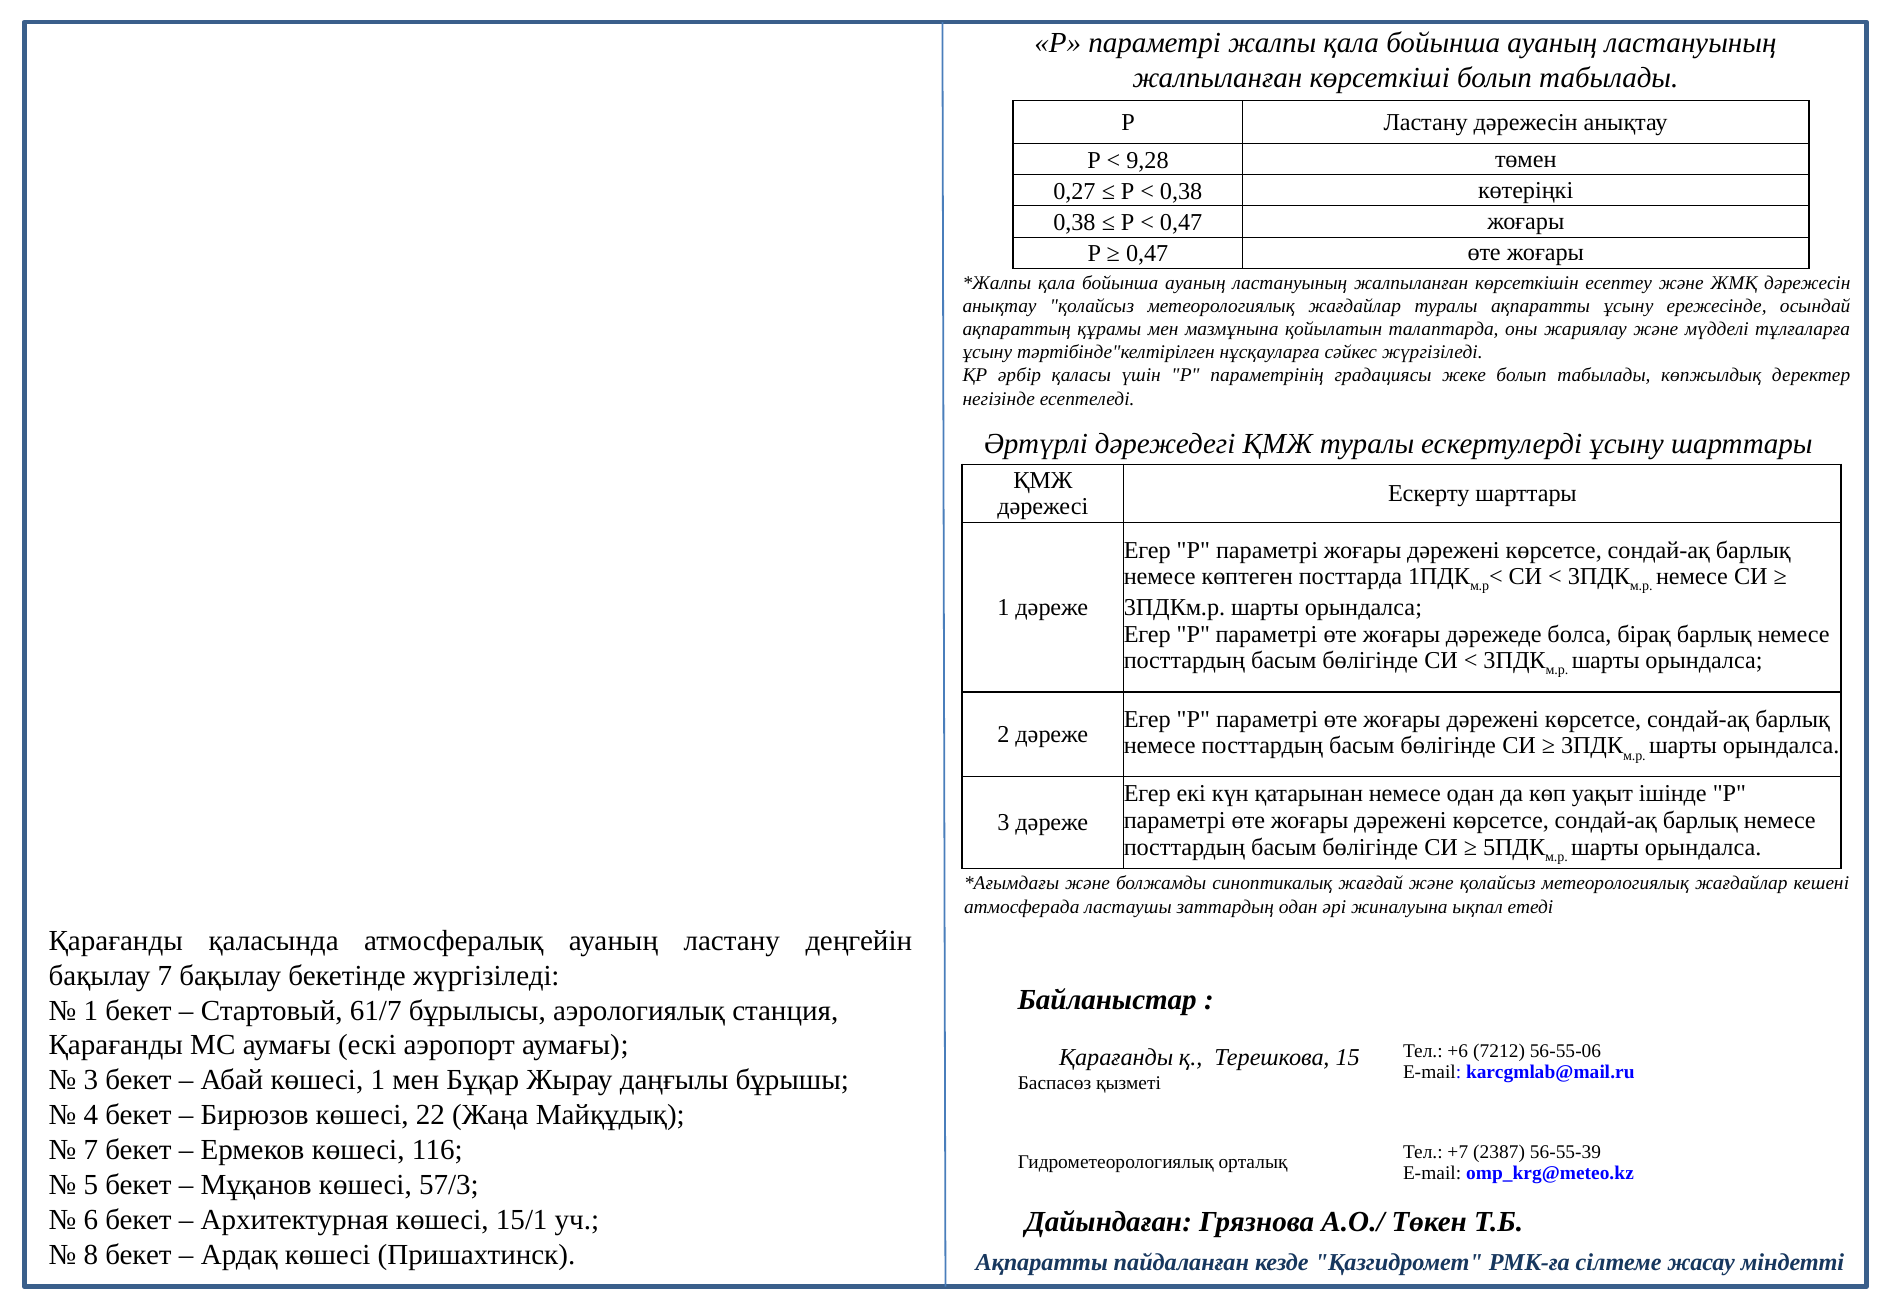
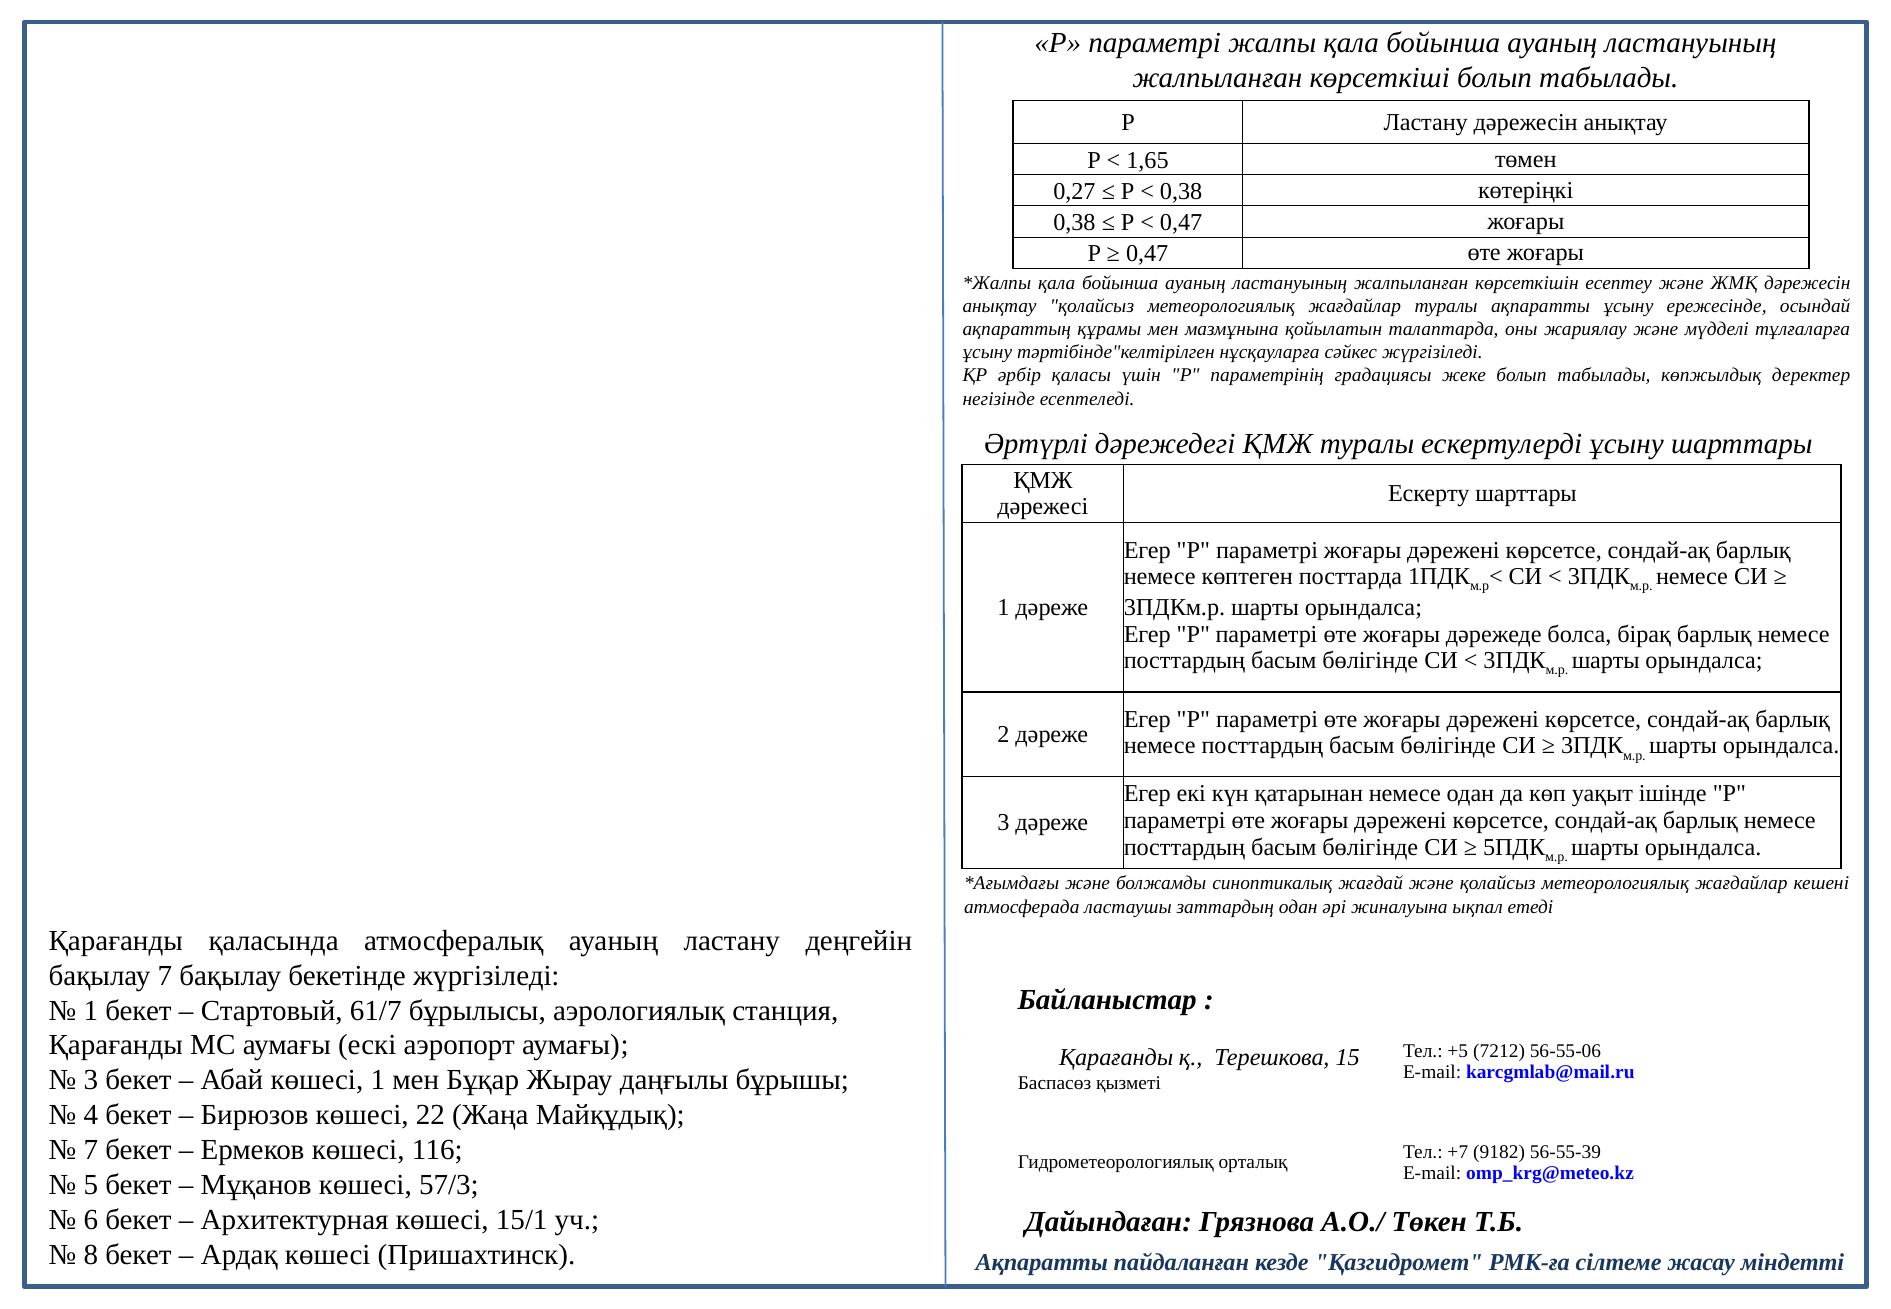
9,28: 9,28 -> 1,65
+6: +6 -> +5
2387: 2387 -> 9182
